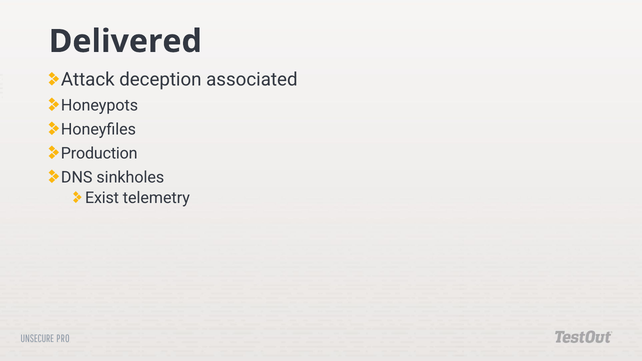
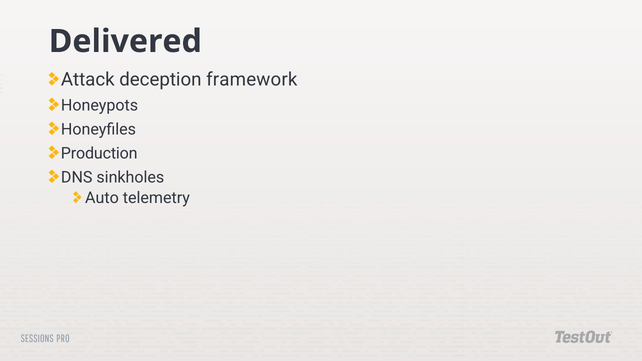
associated: associated -> framework
Exist: Exist -> Auto
UNSECURE: UNSECURE -> SESSIONS
